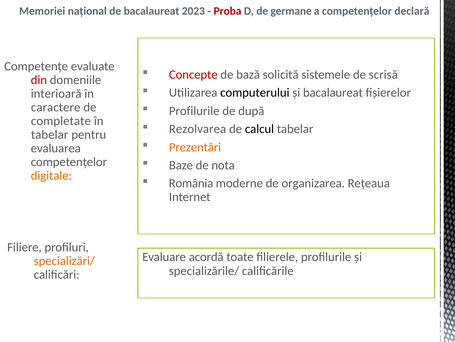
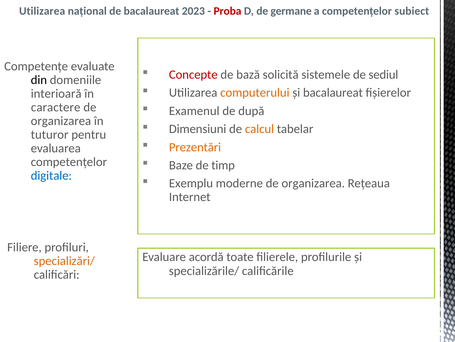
Memoriei at (42, 11): Memoriei -> Utilizarea
declară: declară -> subiect
scrisă: scrisă -> sediul
din colour: red -> black
computerului colour: black -> orange
Profilurile at (194, 111): Profilurile -> Examenul
completate at (61, 121): completate -> organizarea
Rezolvarea: Rezolvarea -> Dimensiuni
calcul colour: black -> orange
tabelar at (50, 134): tabelar -> tuturor
nota: nota -> timp
digitale colour: orange -> blue
România: România -> Exemplu
